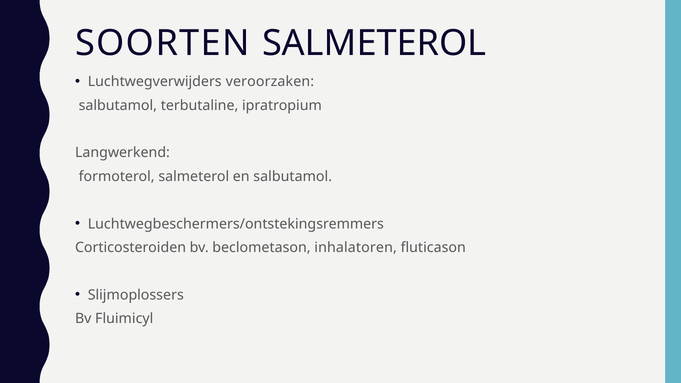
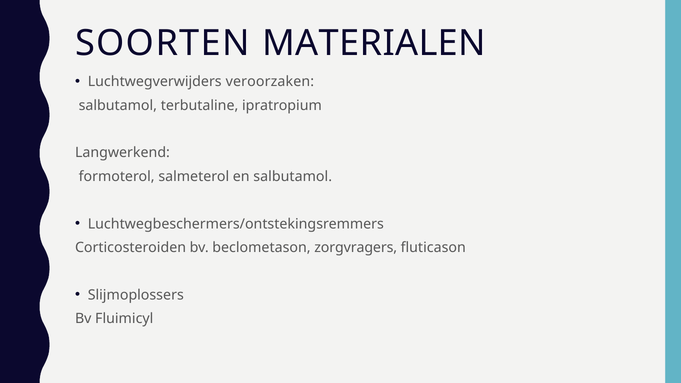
SOORTEN SALMETEROL: SALMETEROL -> MATERIALEN
inhalatoren: inhalatoren -> zorgvragers
